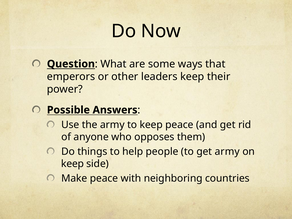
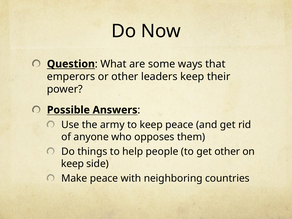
get army: army -> other
